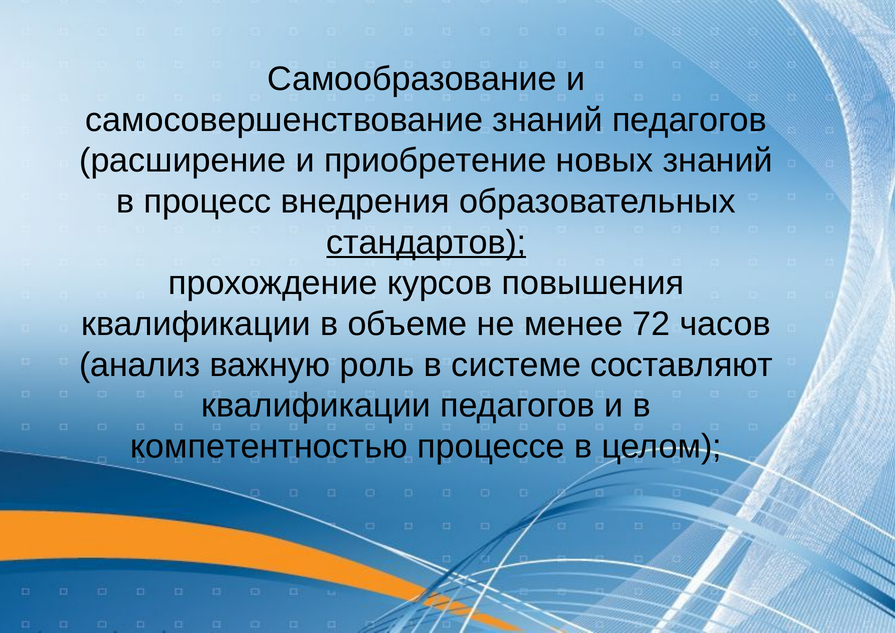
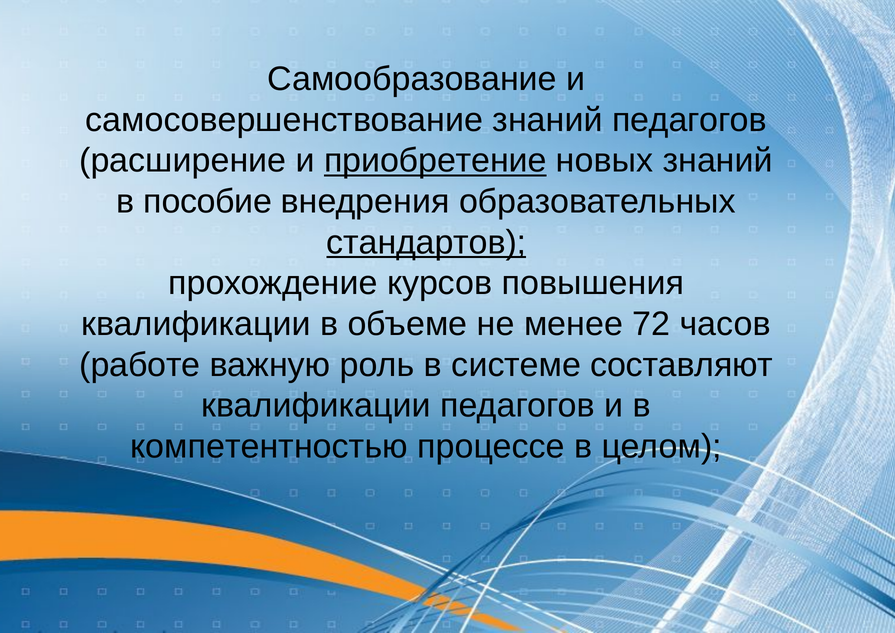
приобретение underline: none -> present
процесс: процесс -> пособие
анализ: анализ -> работе
